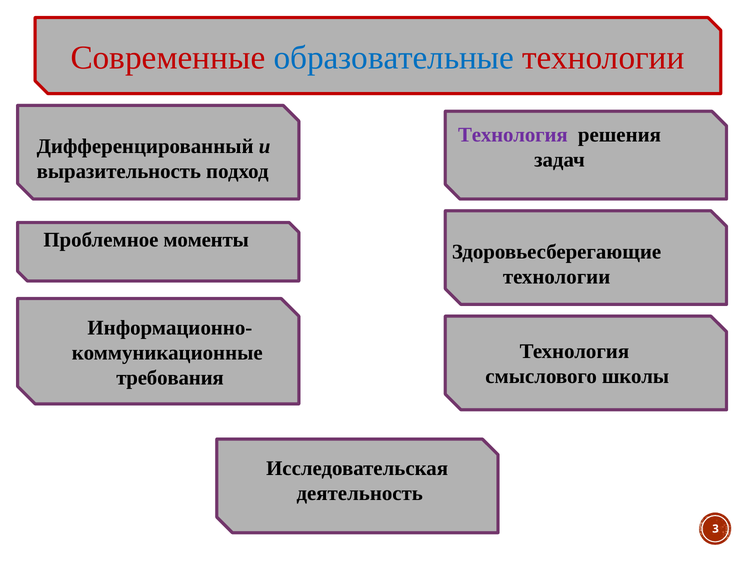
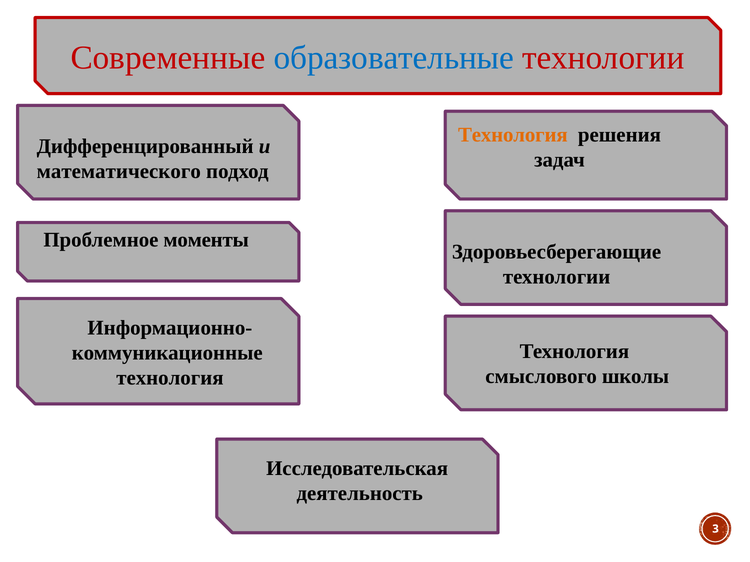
Технология at (513, 135) colour: purple -> orange
выразительность: выразительность -> математического
требования at (170, 378): требования -> технология
